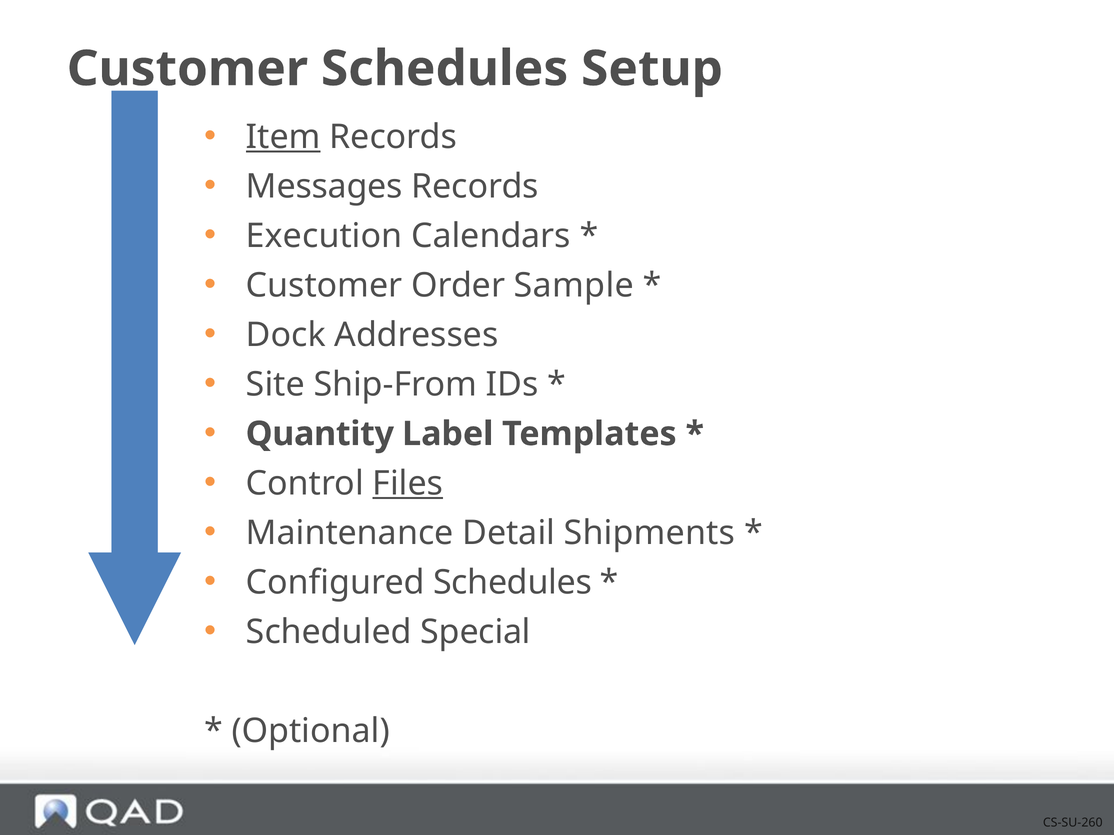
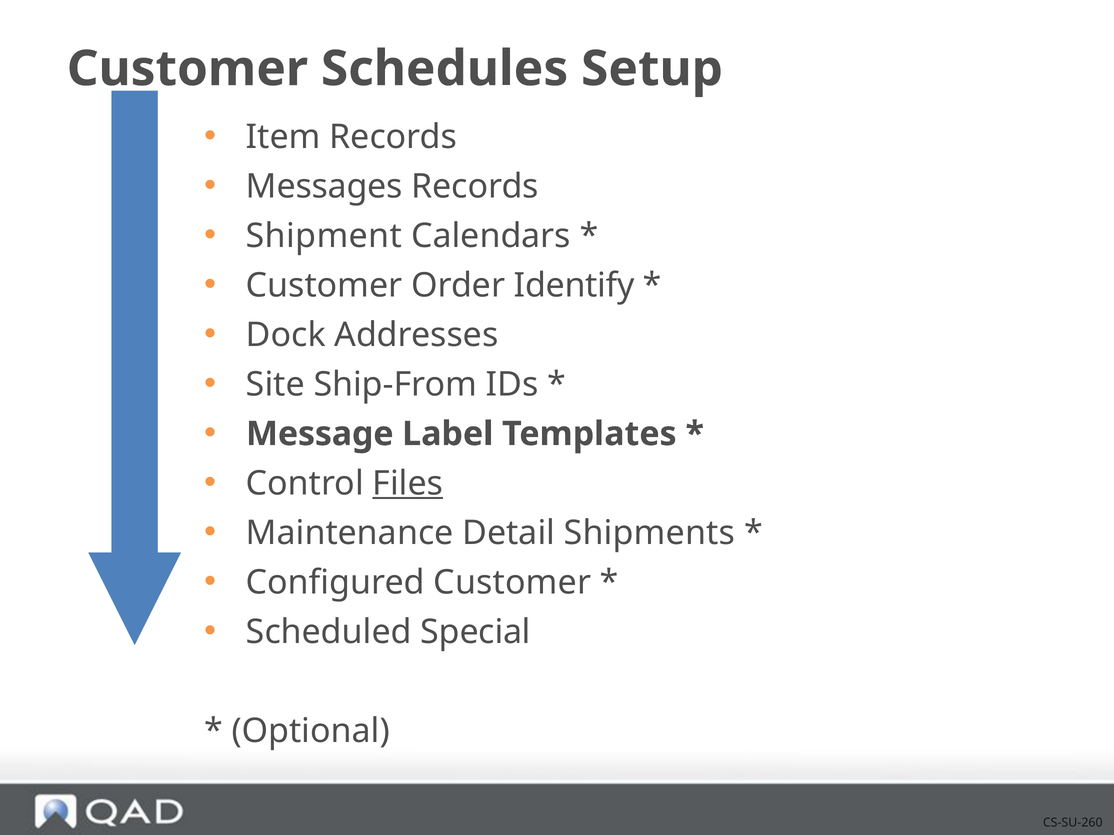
Item underline: present -> none
Execution: Execution -> Shipment
Sample: Sample -> Identify
Quantity: Quantity -> Message
Configured Schedules: Schedules -> Customer
